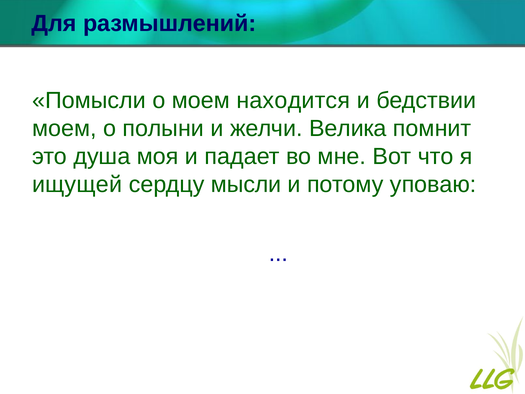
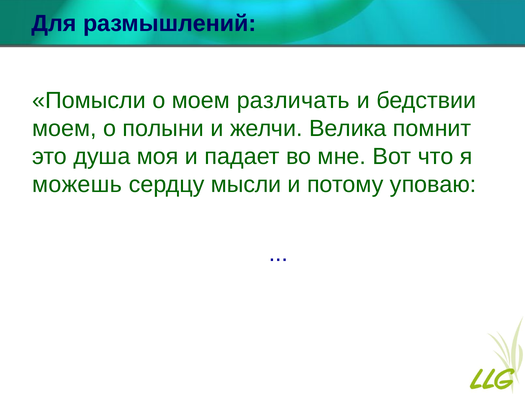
находится: находится -> различать
ищущей: ищущей -> можешь
